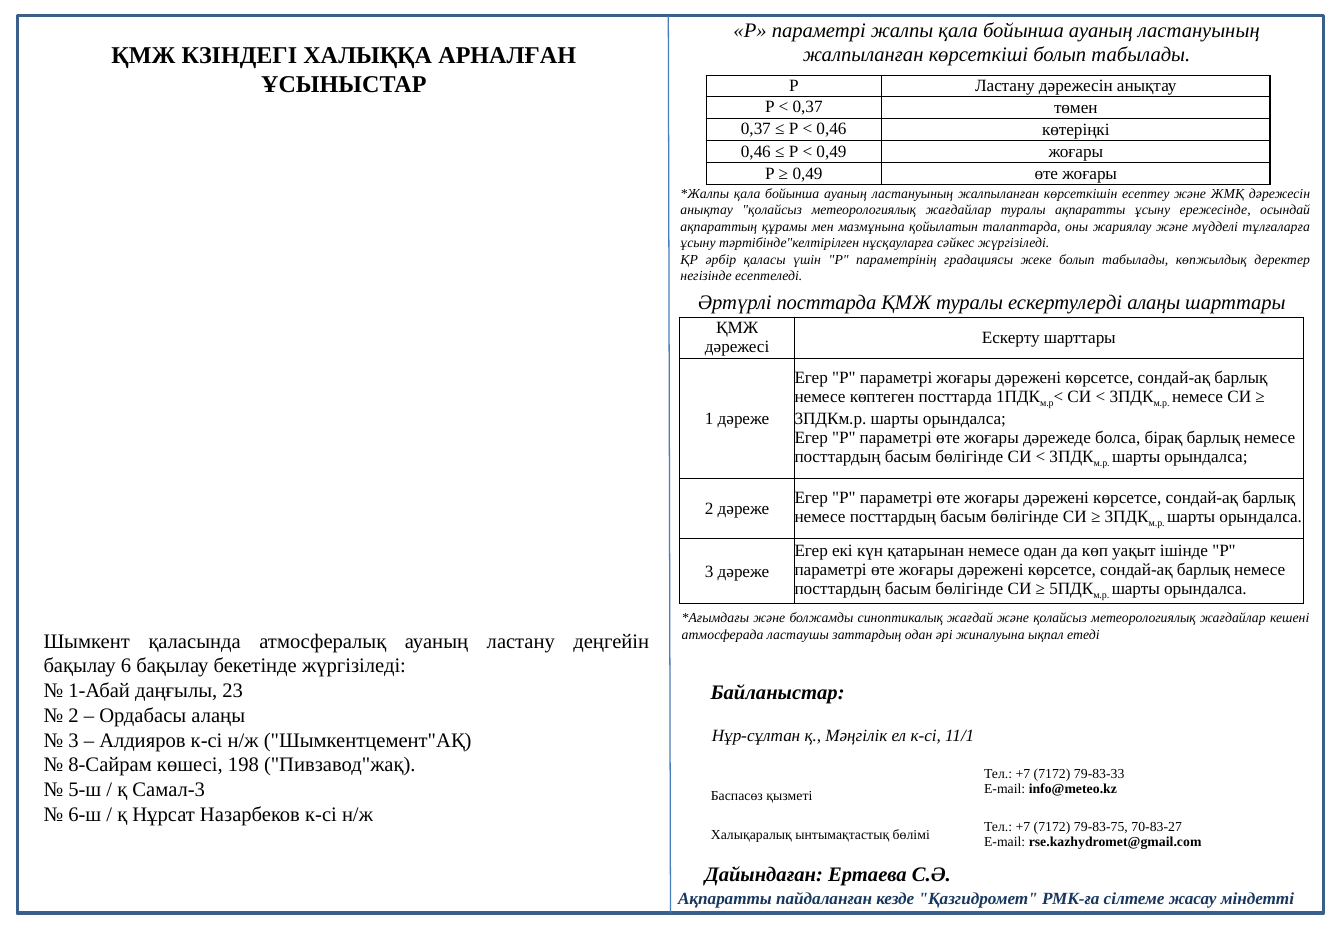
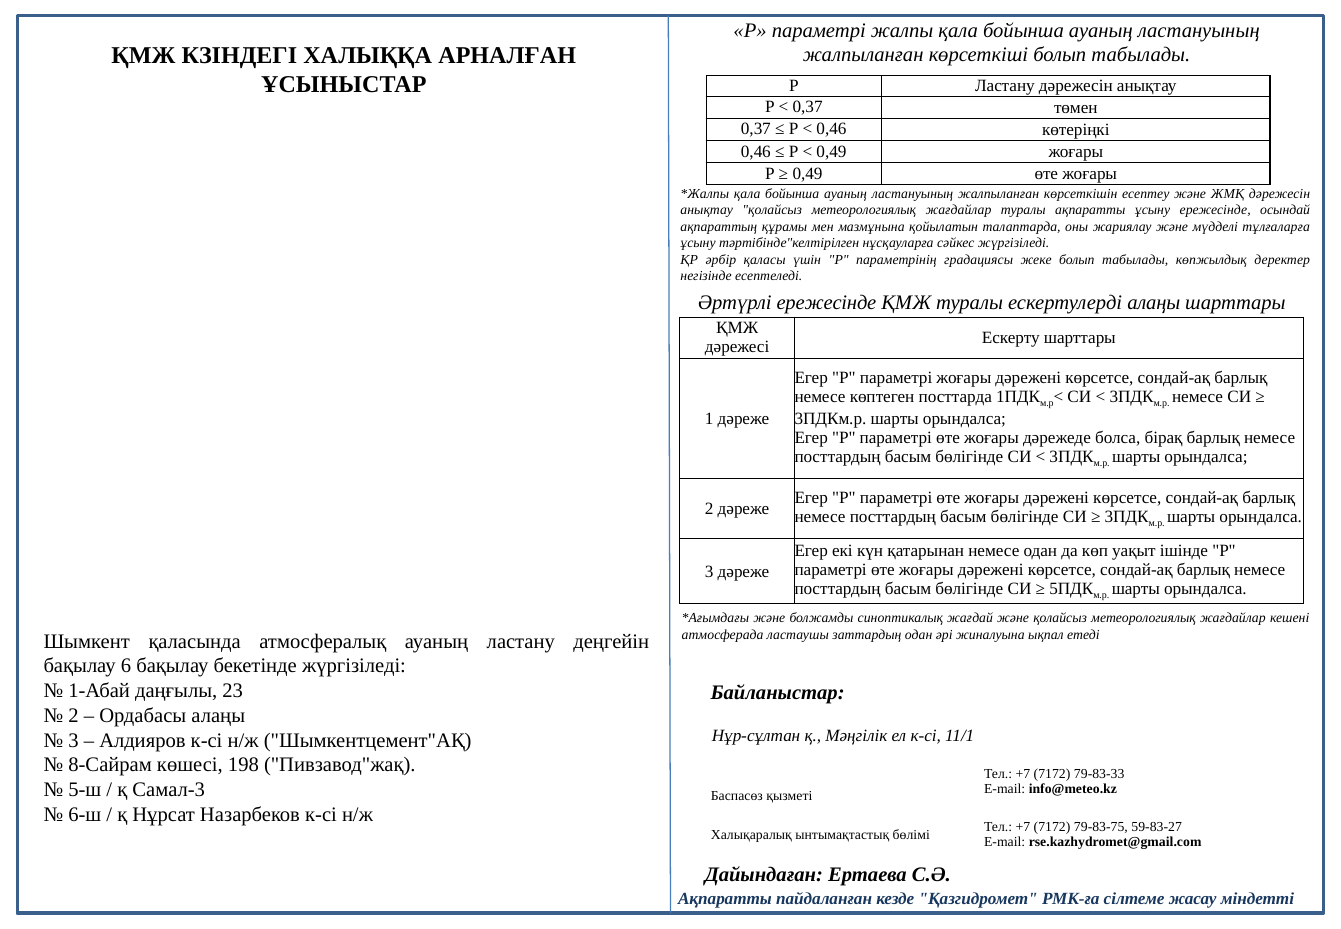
Әртүрлі посттарда: посттарда -> ережесінде
70-83-27: 70-83-27 -> 59-83-27
